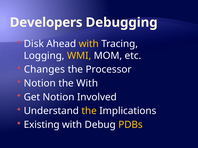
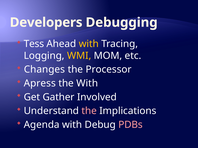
Disk: Disk -> Tess
Notion at (40, 84): Notion -> Apress
Get Notion: Notion -> Gather
the at (89, 111) colour: yellow -> pink
Existing: Existing -> Agenda
PDBs colour: yellow -> pink
